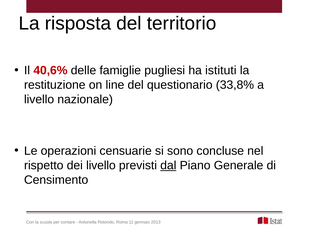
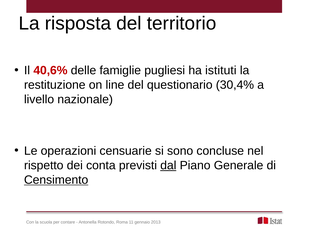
33,8%: 33,8% -> 30,4%
dei livello: livello -> conta
Censimento underline: none -> present
